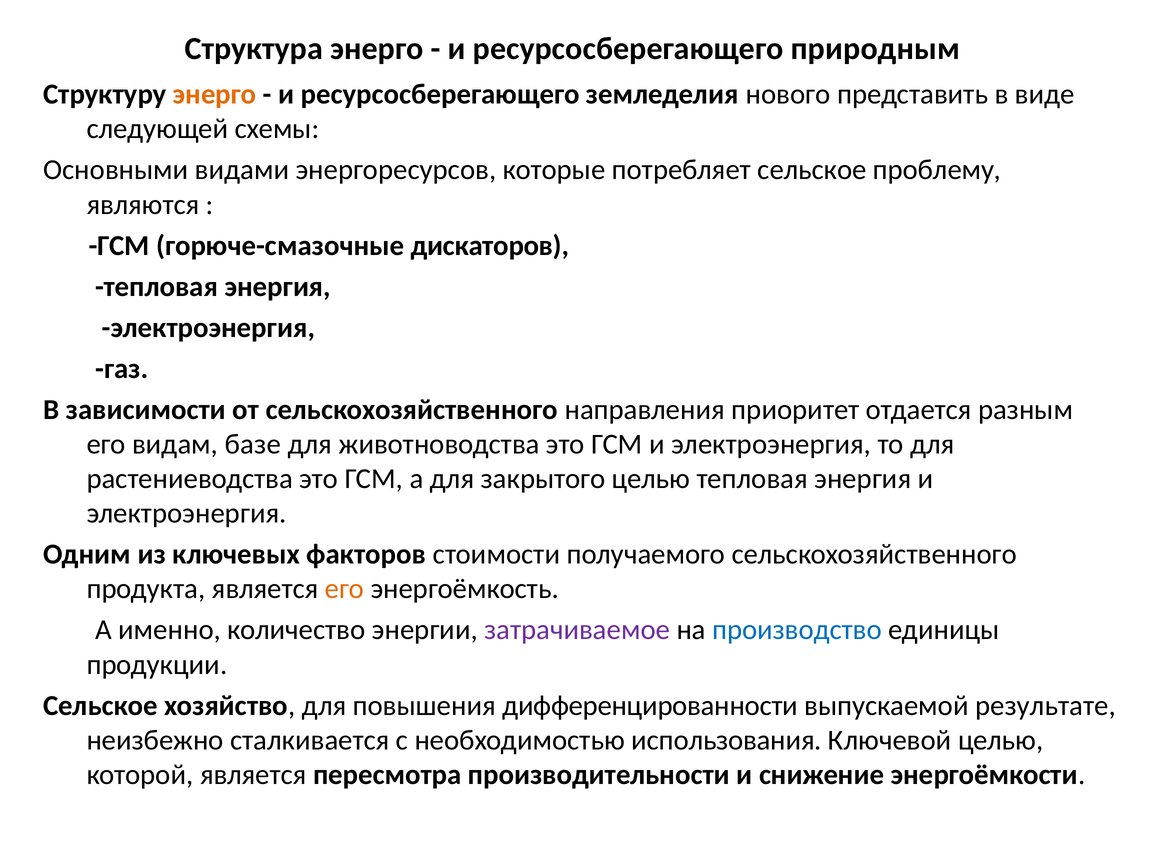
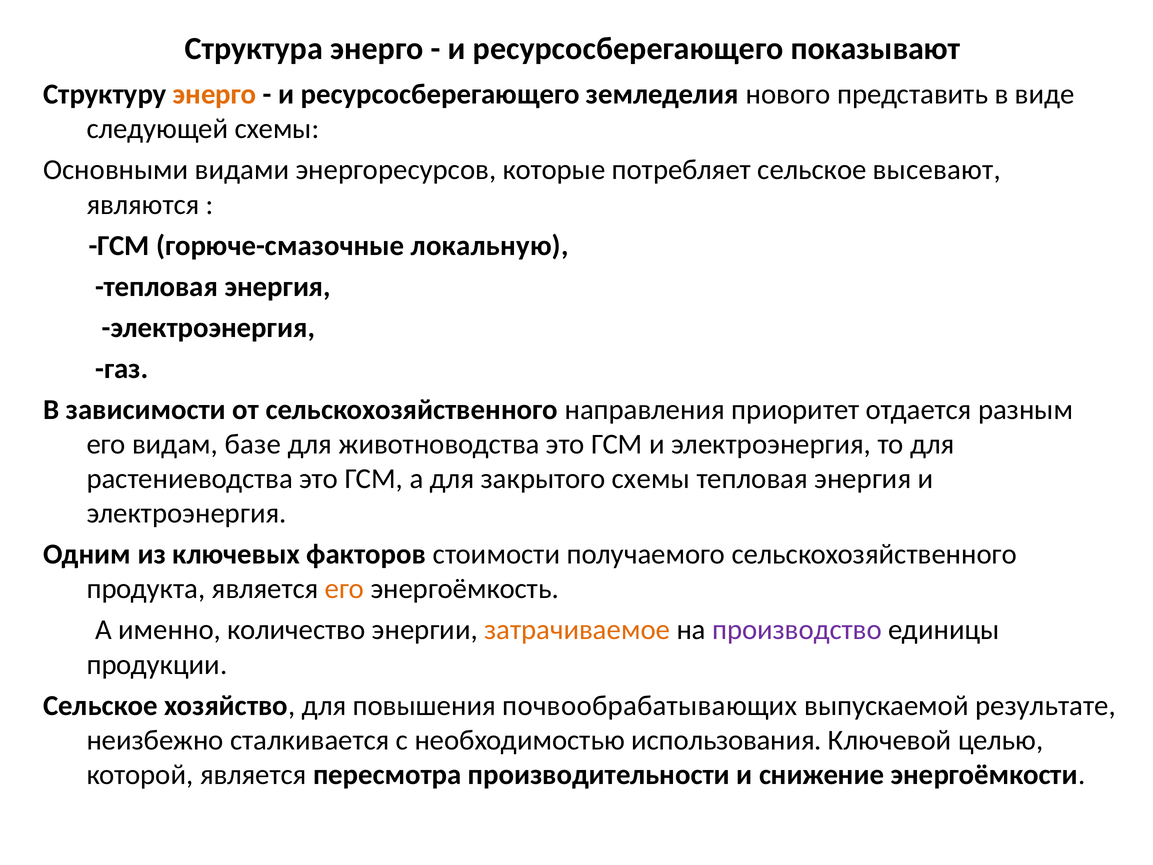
природным: природным -> показывают
проблему: проблему -> высевают
дискаторов: дискаторов -> локальную
закрытого целью: целью -> схемы
затрачиваемое colour: purple -> orange
производство colour: blue -> purple
дифференцированности: дифференцированности -> почвообрабатывающих
